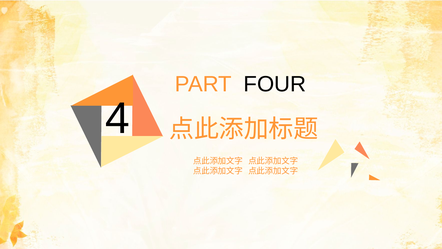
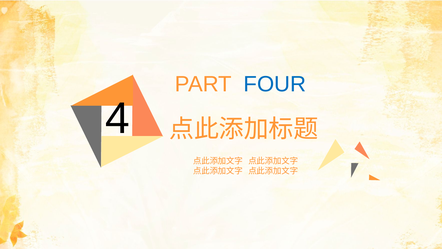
FOUR colour: black -> blue
